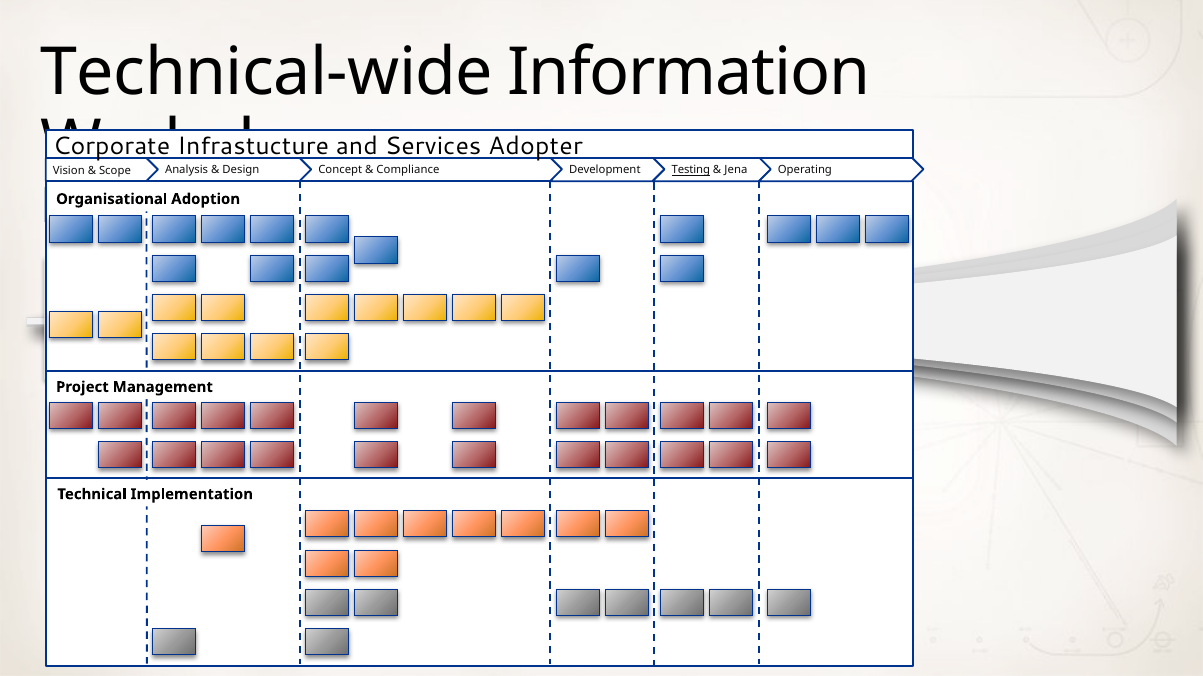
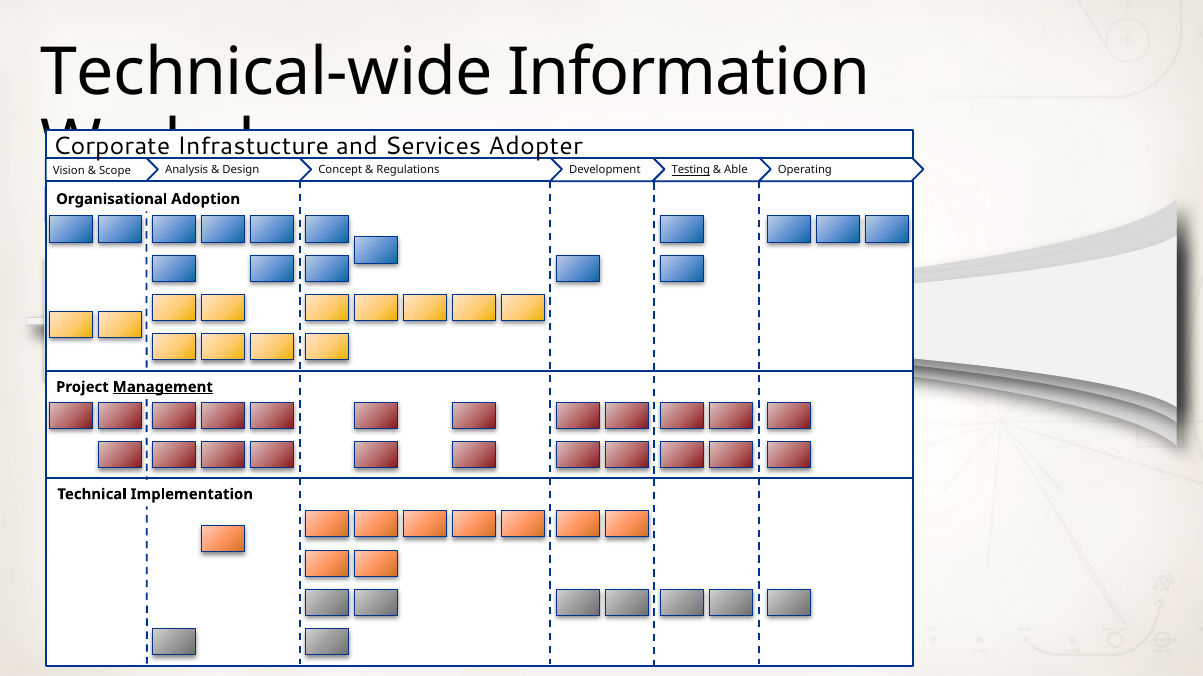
Compliance: Compliance -> Regulations
Jena: Jena -> Able
Management at (163, 387) underline: none -> present
